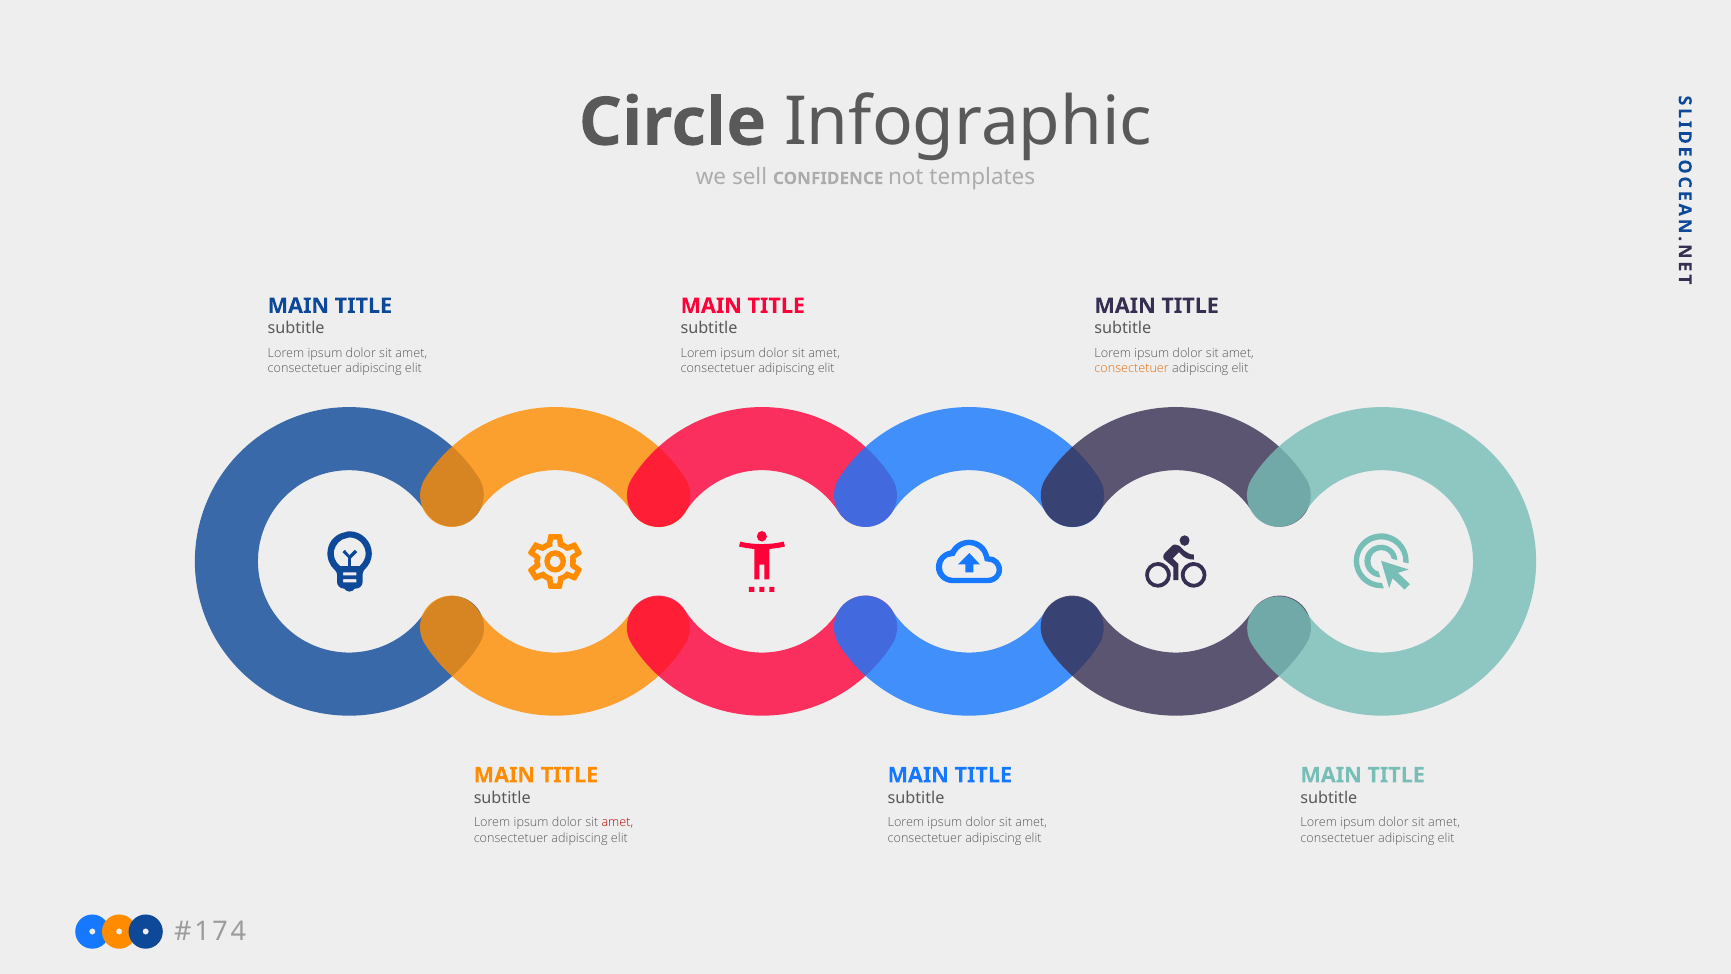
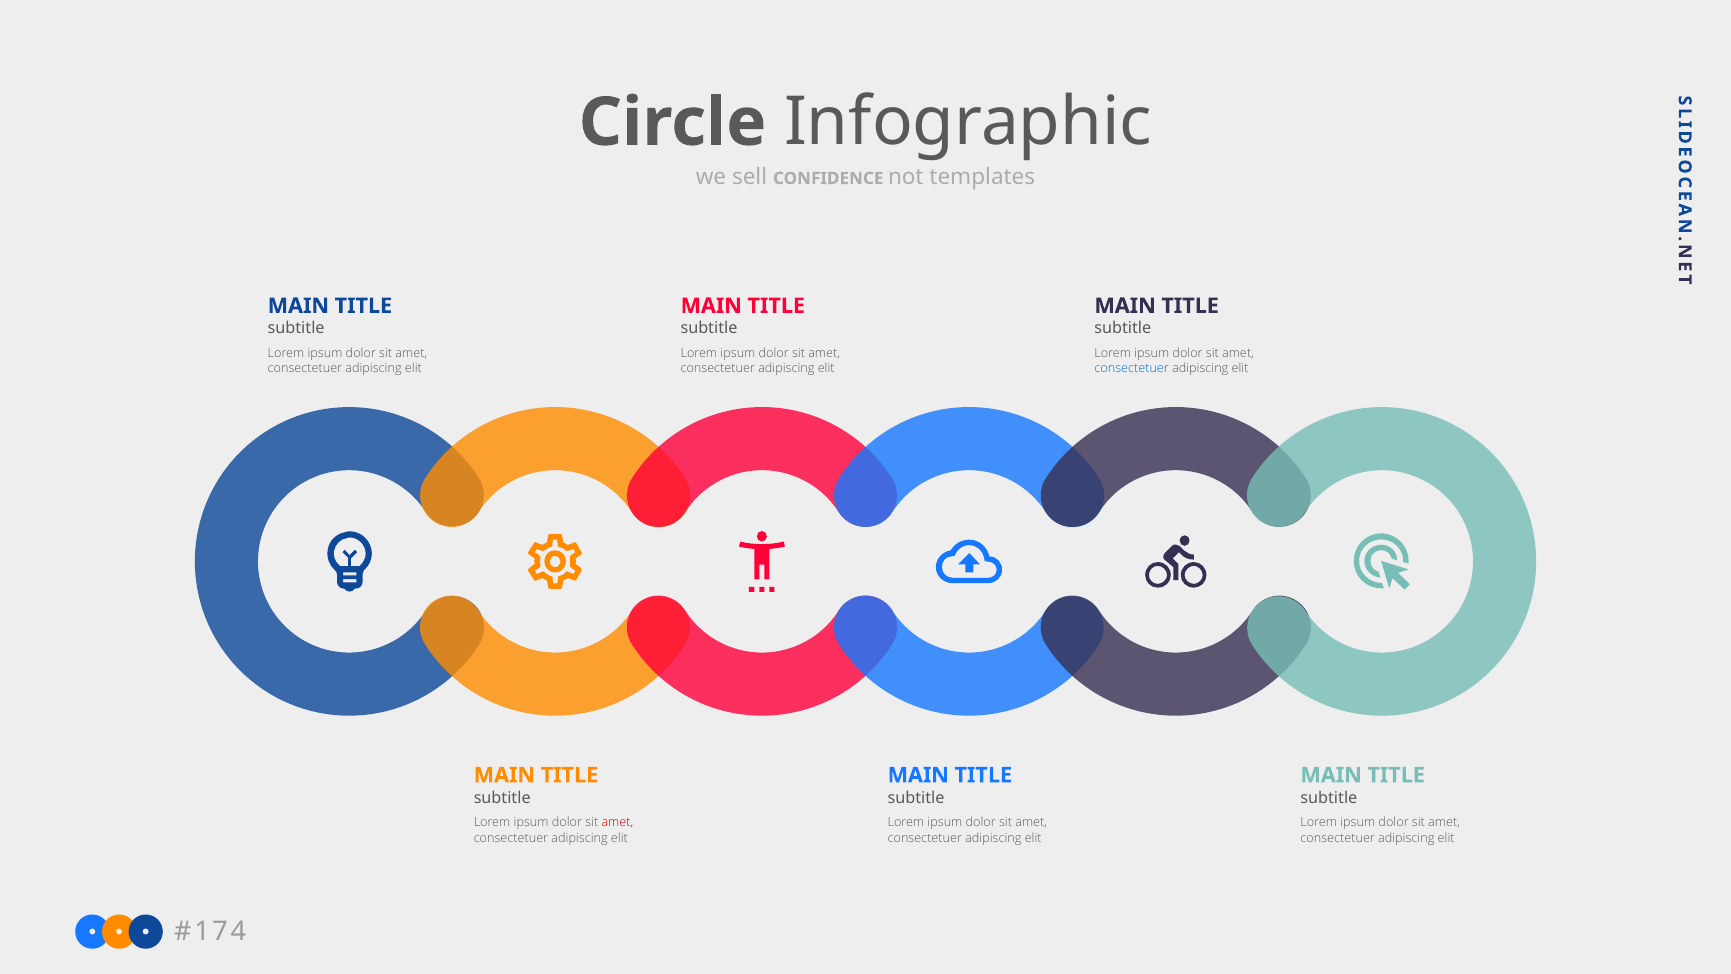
consectetuer at (1132, 368) colour: orange -> blue
